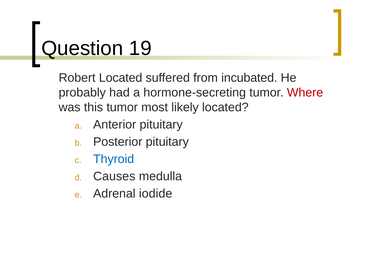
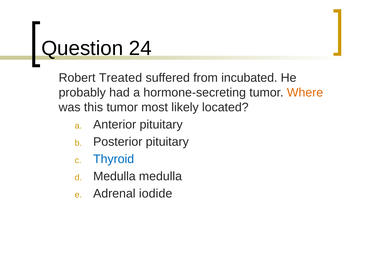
19: 19 -> 24
Robert Located: Located -> Treated
Where colour: red -> orange
Causes at (114, 176): Causes -> Medulla
